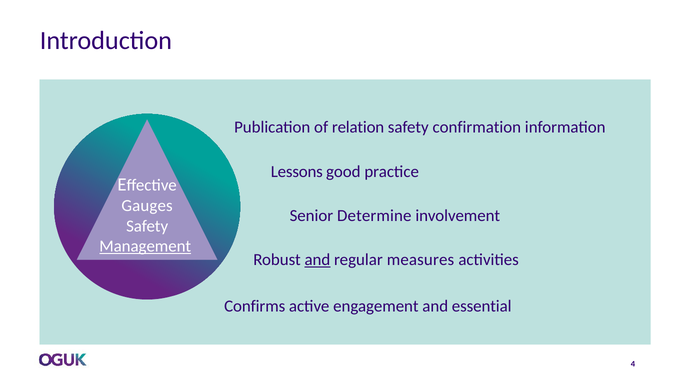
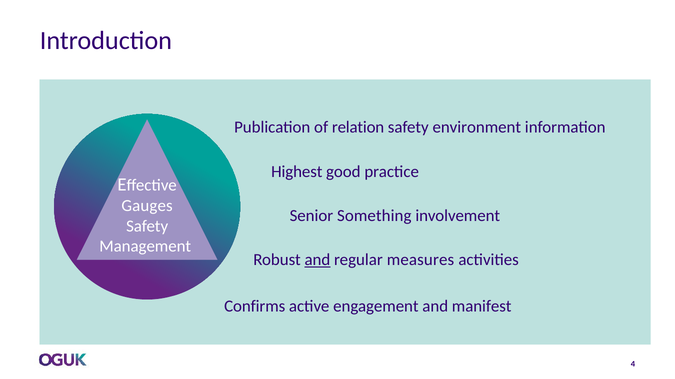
confirmation: confirmation -> environment
Lessons: Lessons -> Highest
Determine: Determine -> Something
Management underline: present -> none
essential: essential -> manifest
